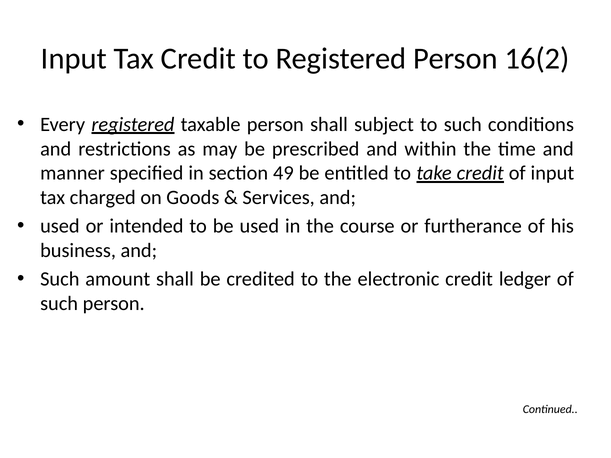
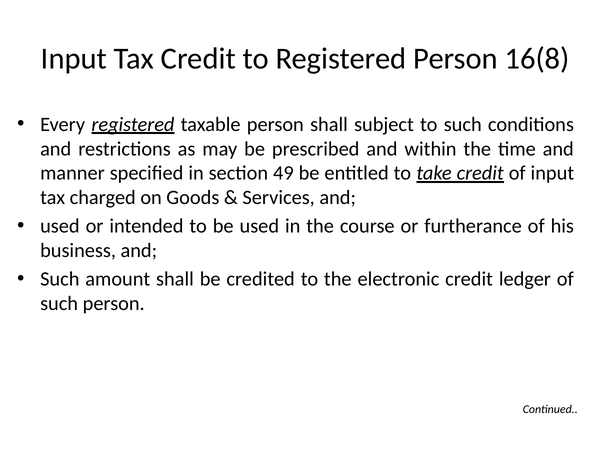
16(2: 16(2 -> 16(8
